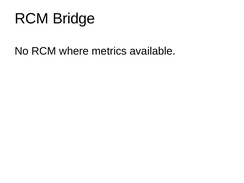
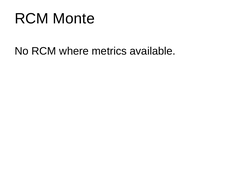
Bridge: Bridge -> Monte
